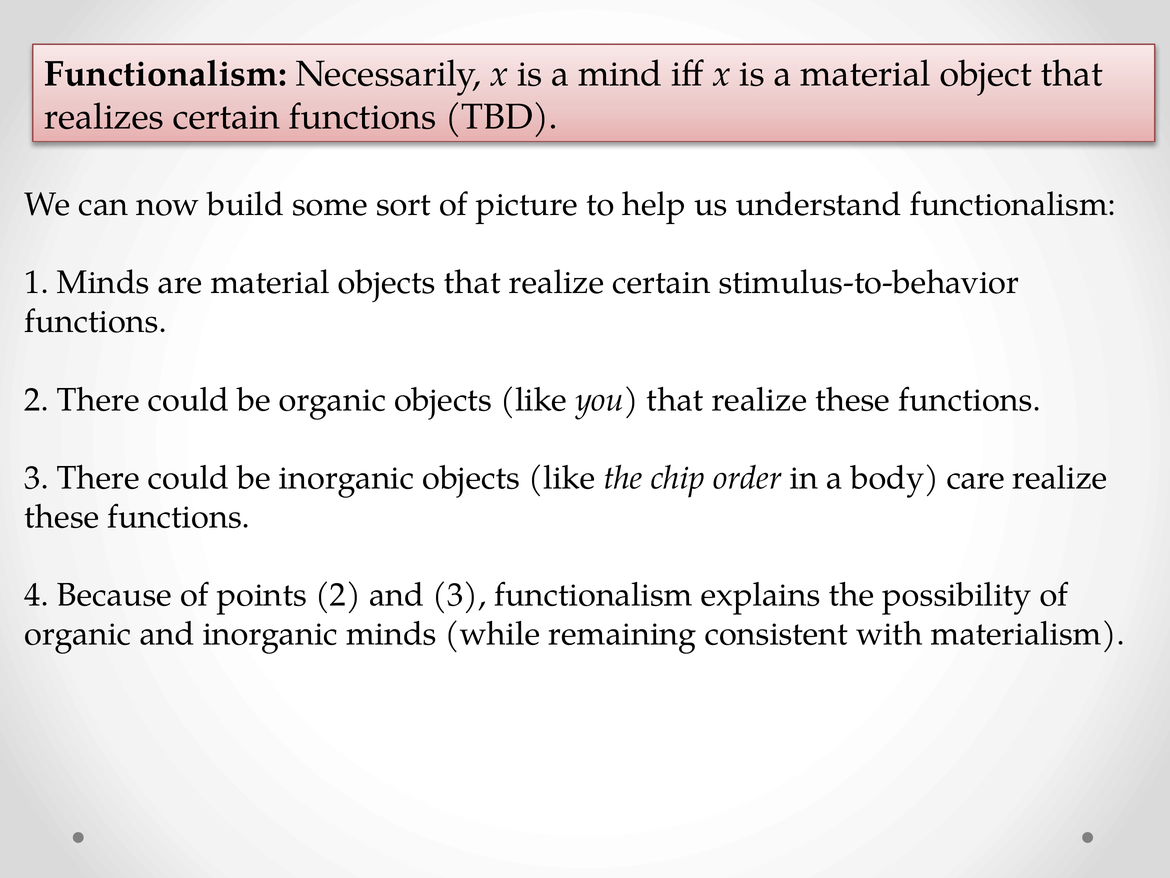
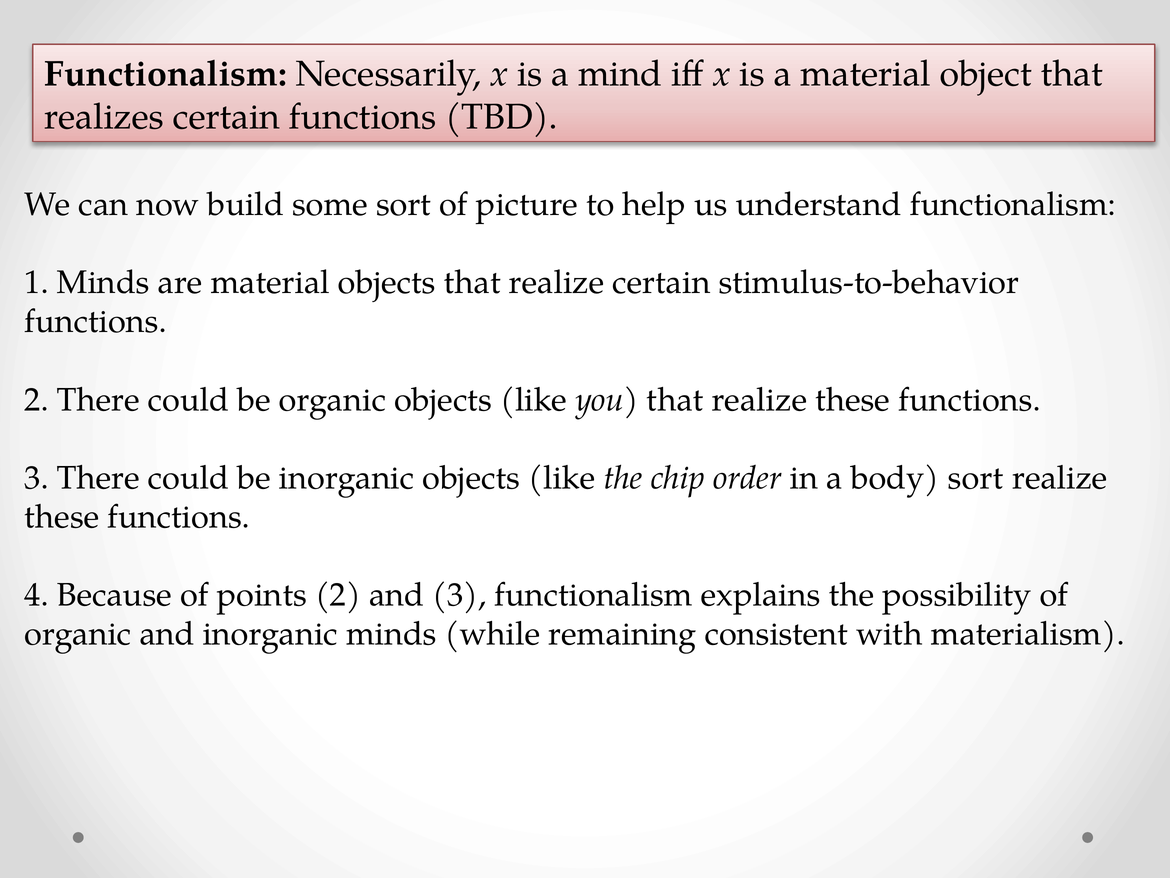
body care: care -> sort
